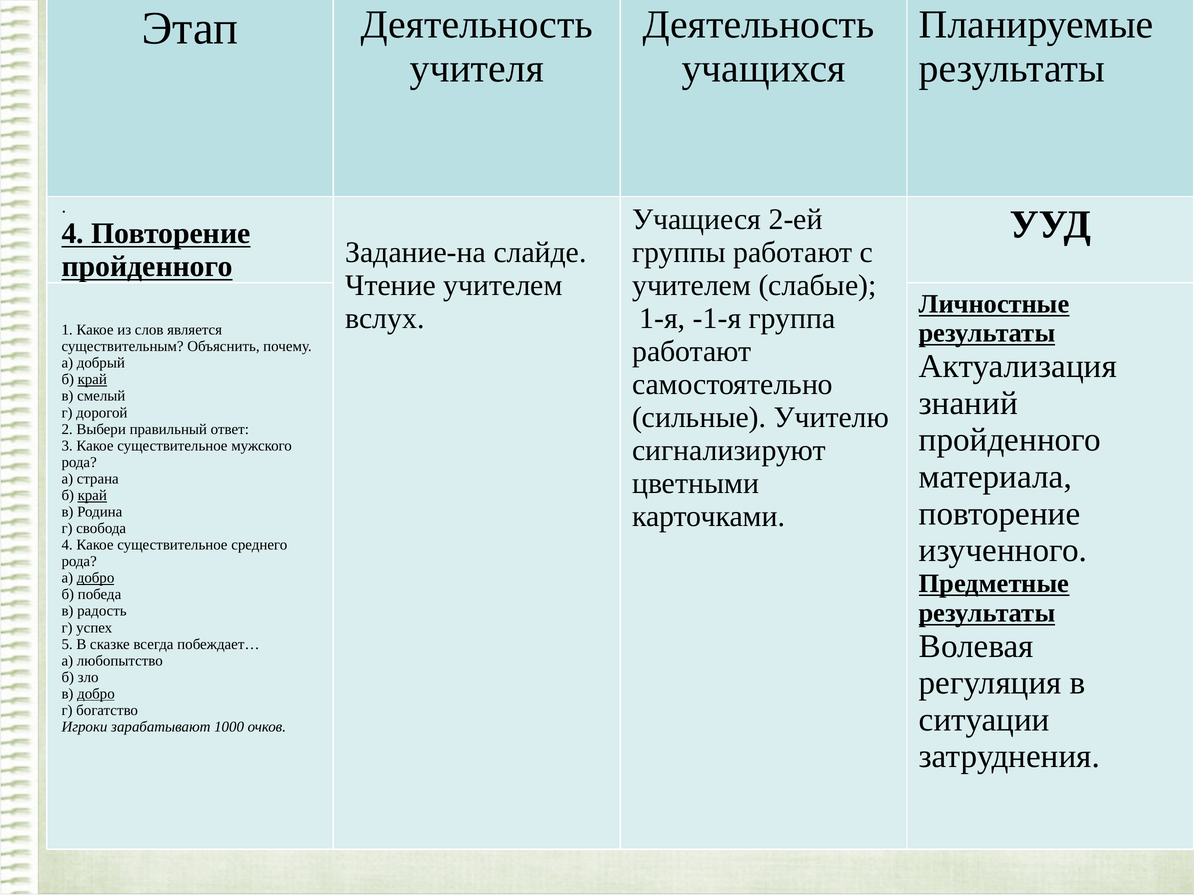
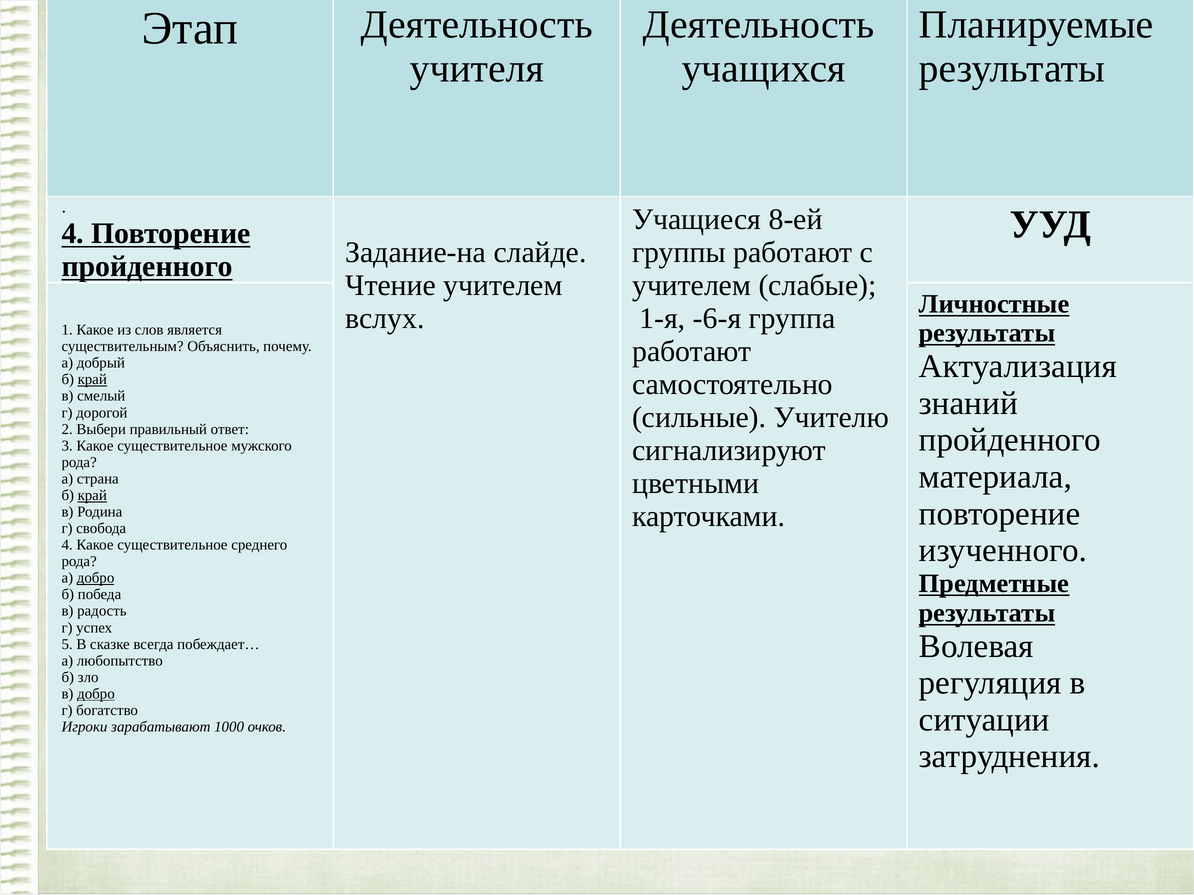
2-ей: 2-ей -> 8-ей
-1-я: -1-я -> -6-я
